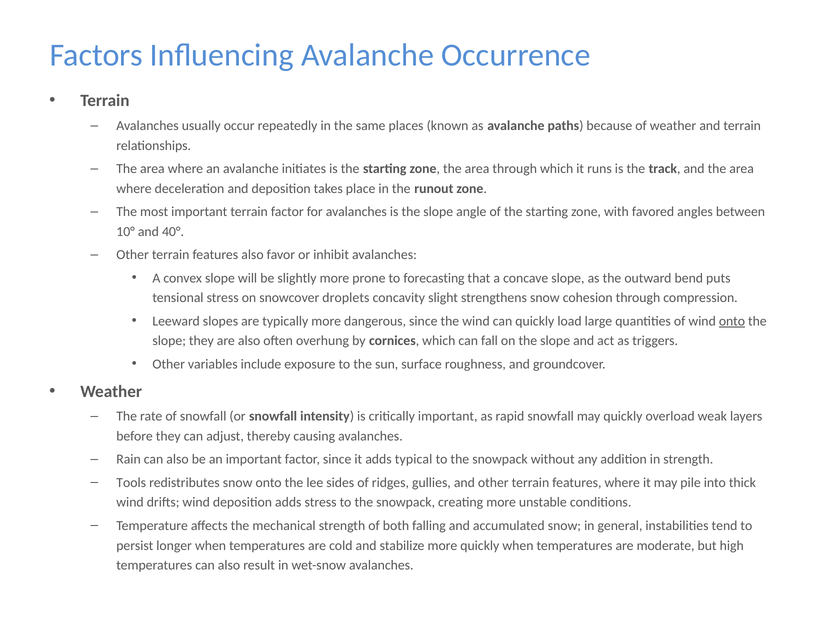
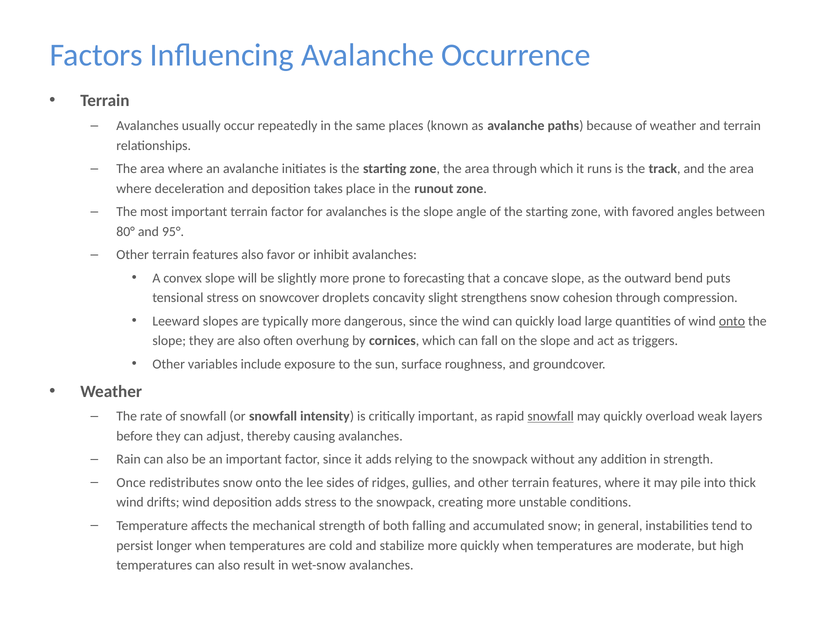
10°: 10° -> 80°
40°: 40° -> 95°
snowfall at (551, 416) underline: none -> present
typical: typical -> relying
Tools: Tools -> Once
